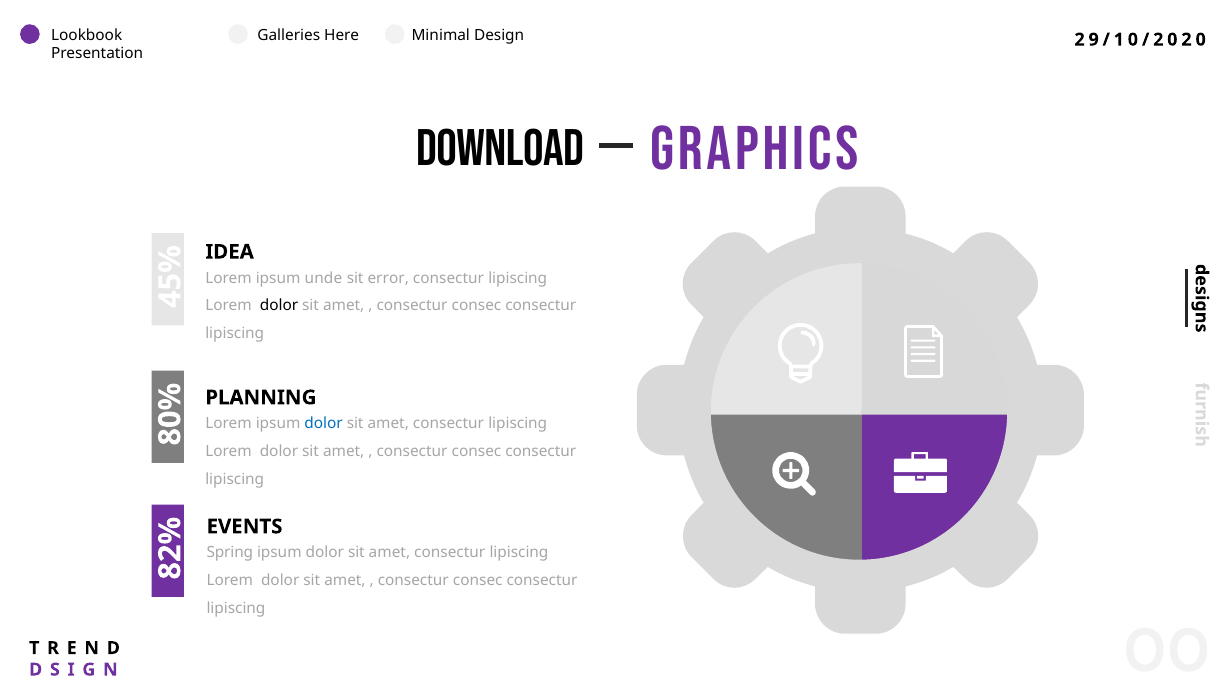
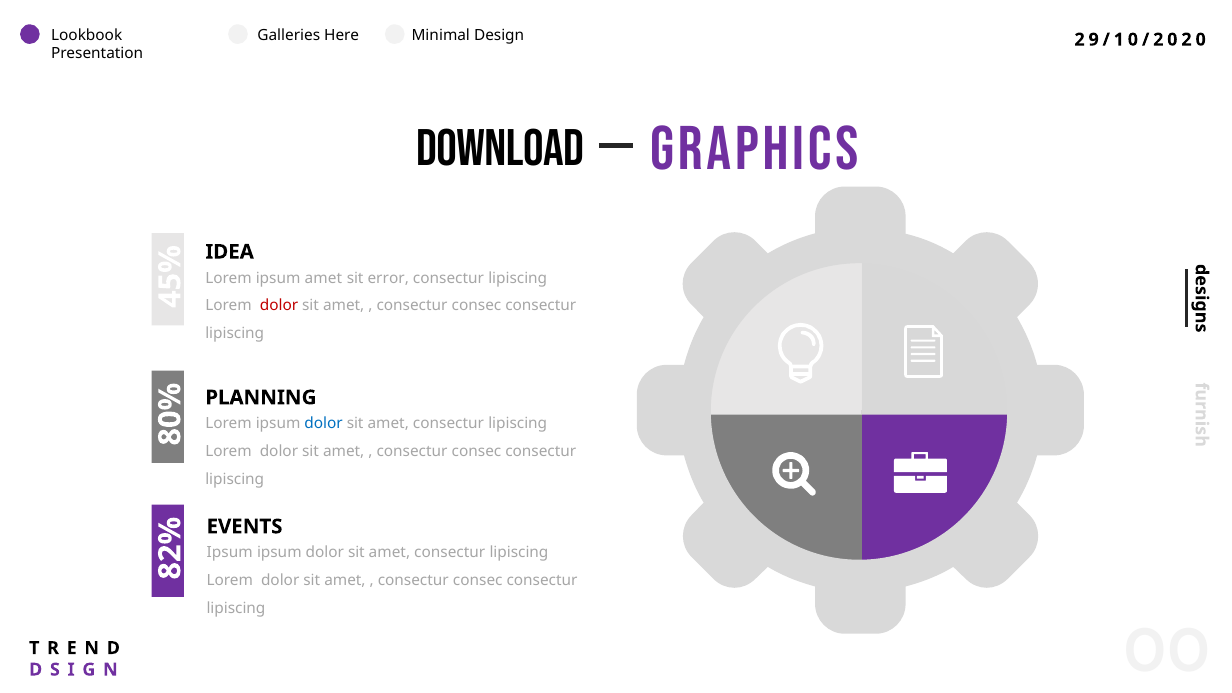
ipsum unde: unde -> amet
dolor at (279, 306) colour: black -> red
Spring at (230, 553): Spring -> Ipsum
